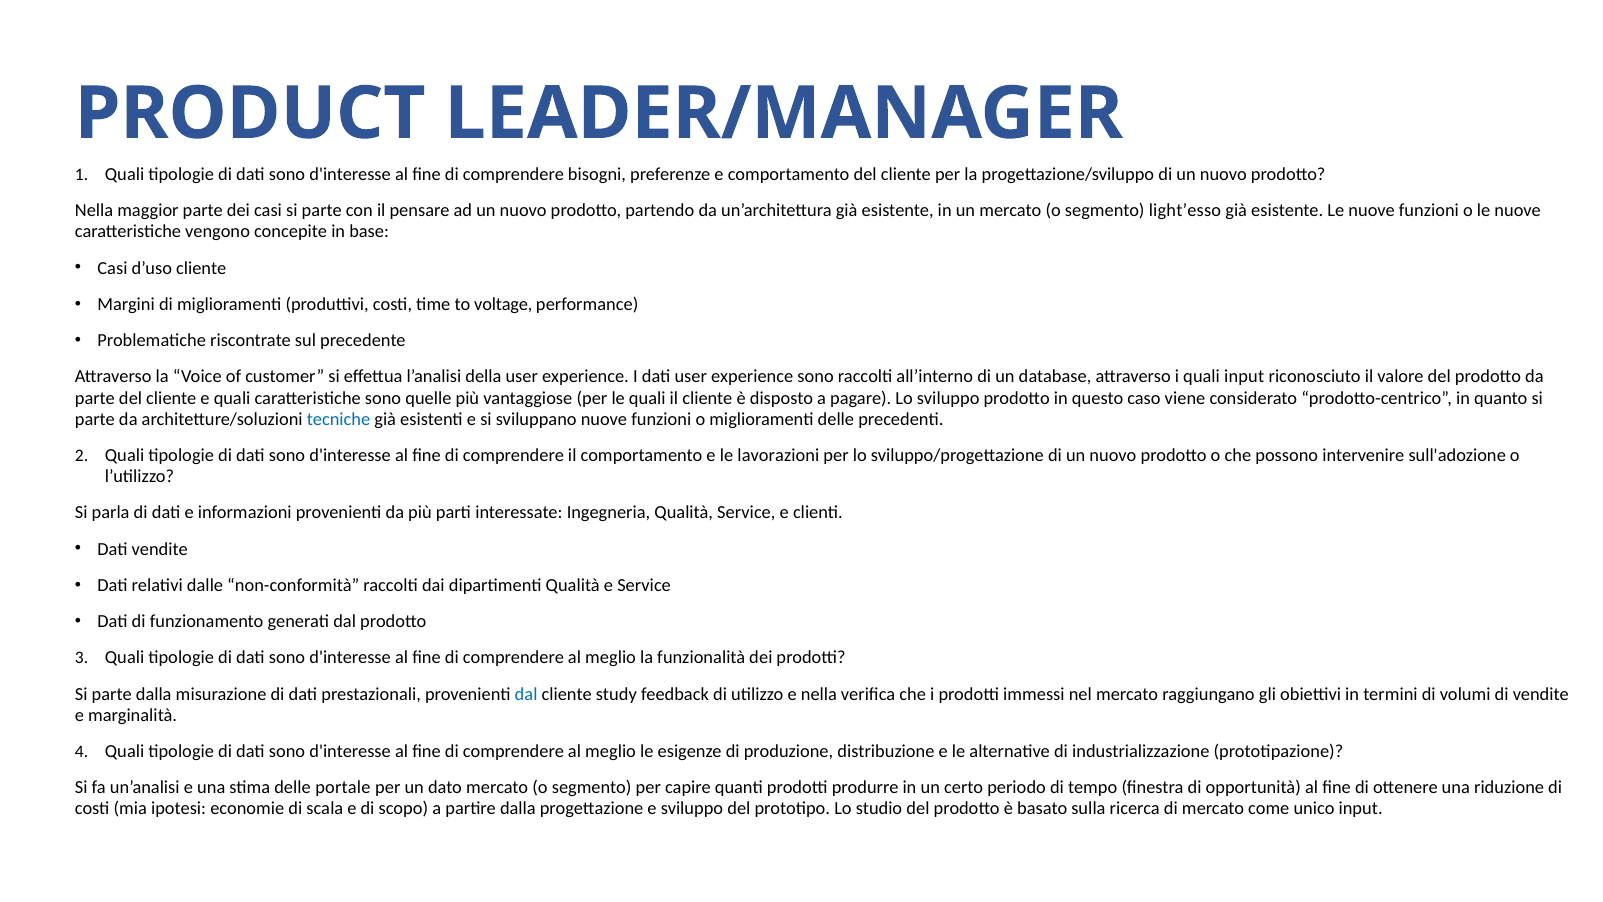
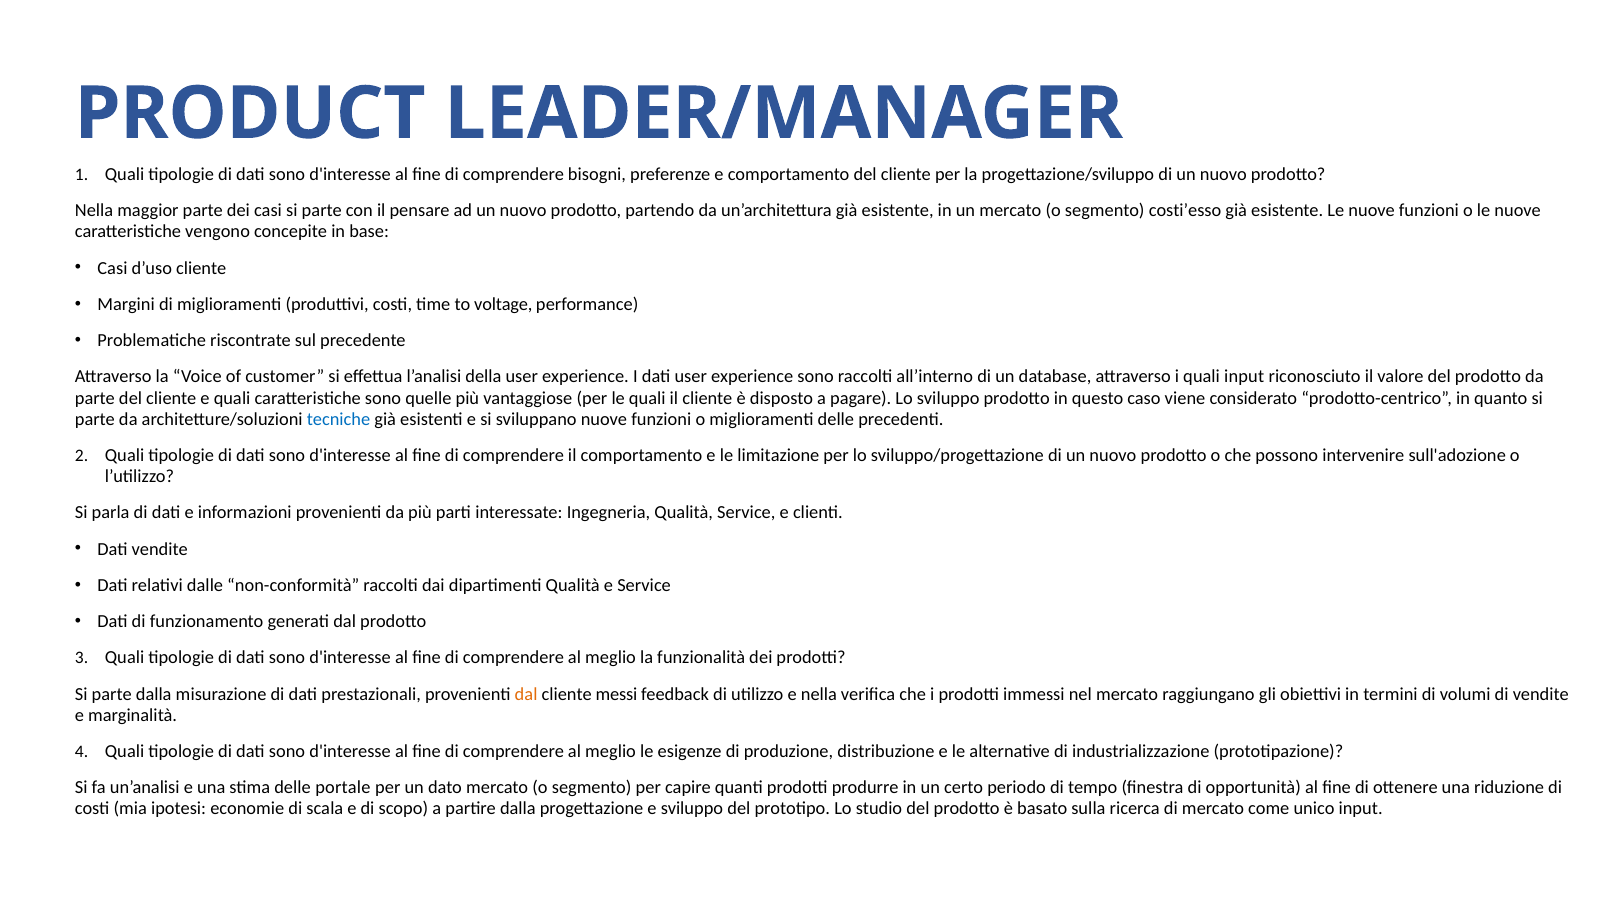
light’esso: light’esso -> costi’esso
lavorazioni: lavorazioni -> limitazione
dal at (526, 694) colour: blue -> orange
study: study -> messi
